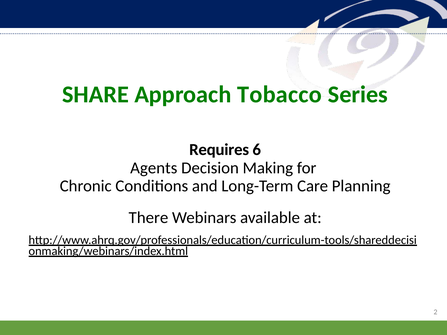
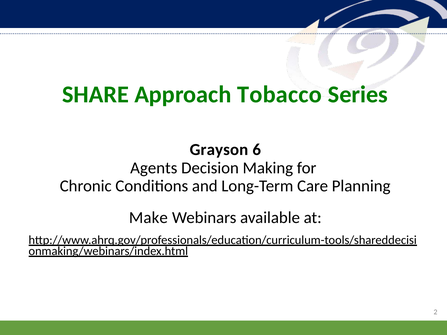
Requires: Requires -> Grayson
There: There -> Make
